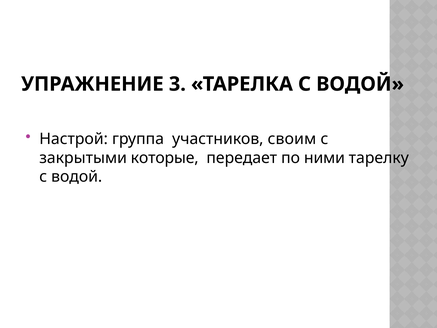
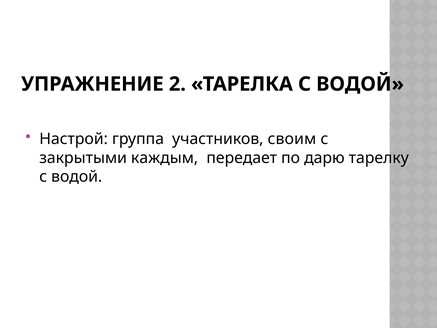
3: 3 -> 2
которые: которые -> каждым
ними: ними -> дарю
